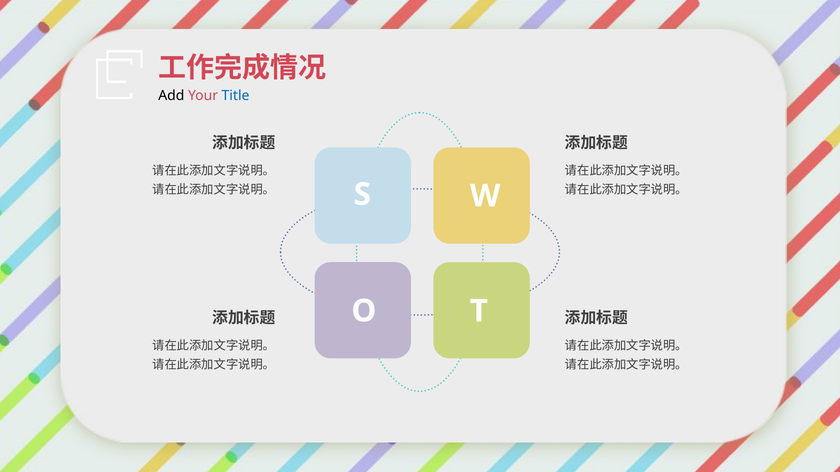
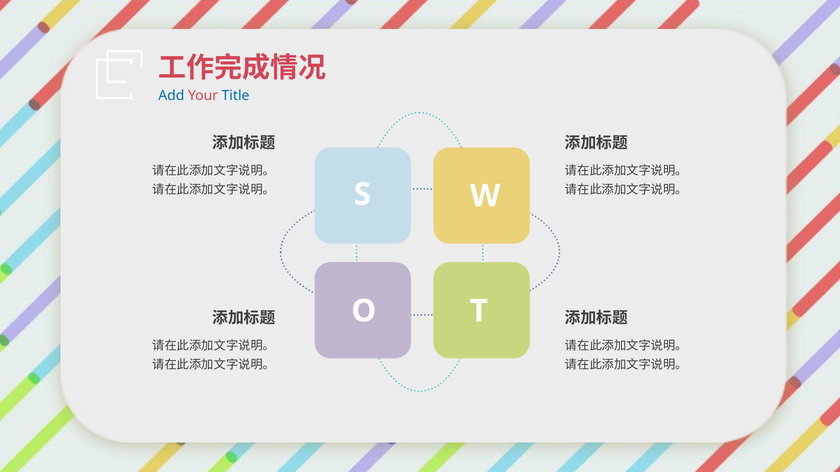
Add colour: black -> blue
